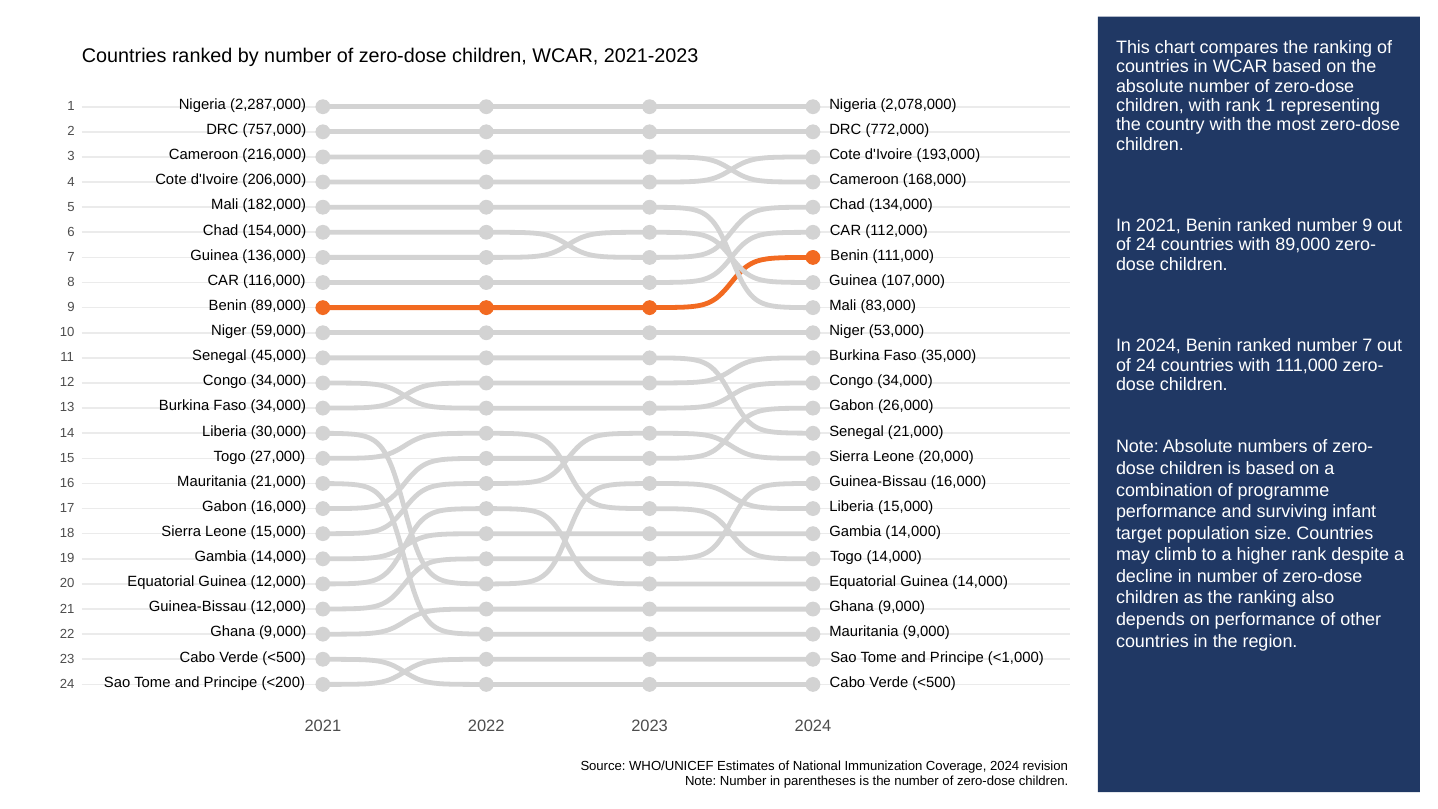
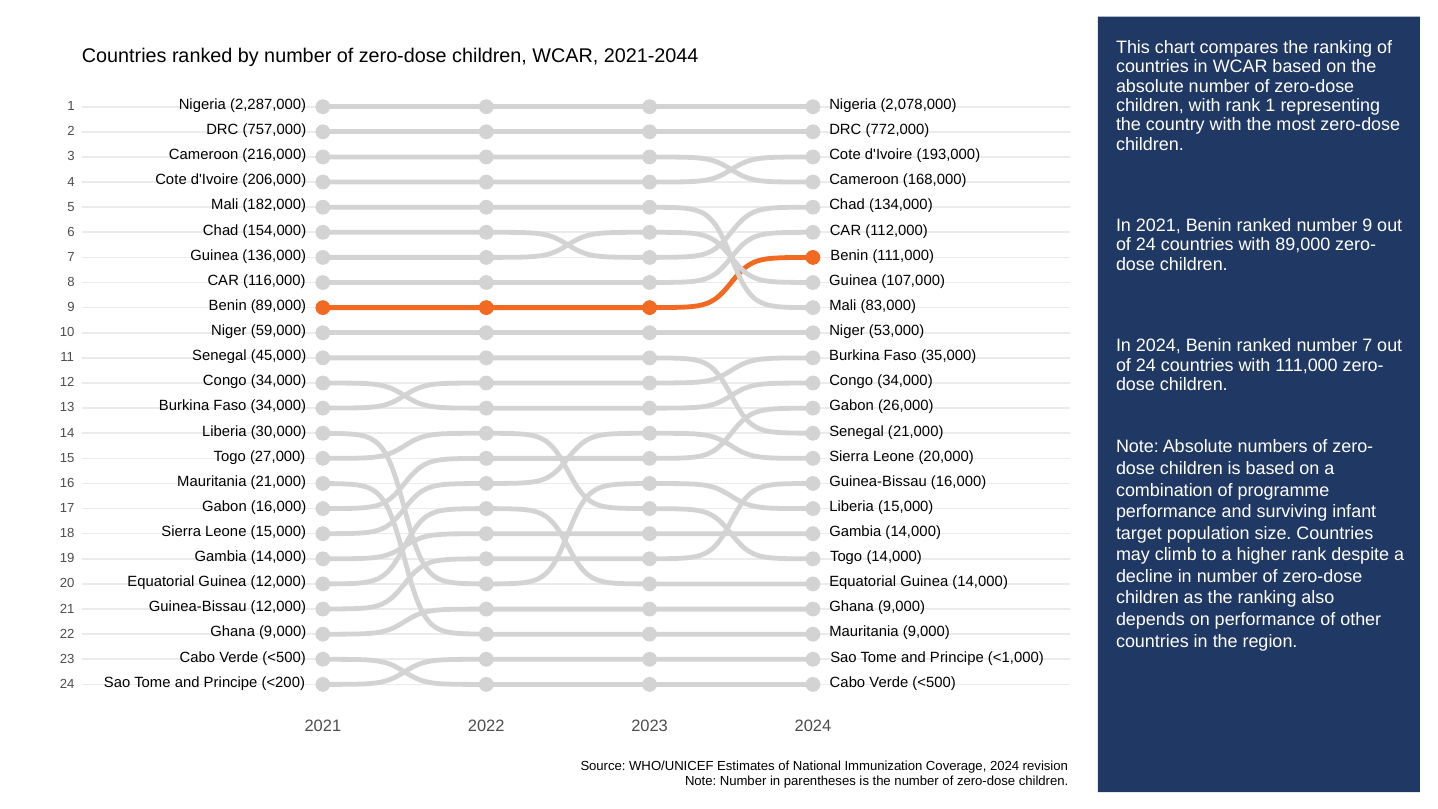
2021-2023: 2021-2023 -> 2021-2044
